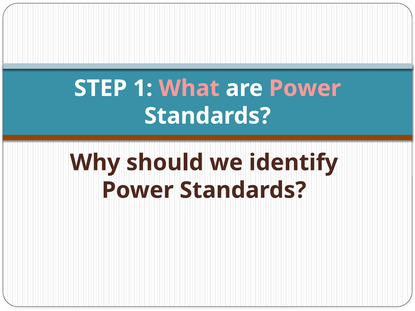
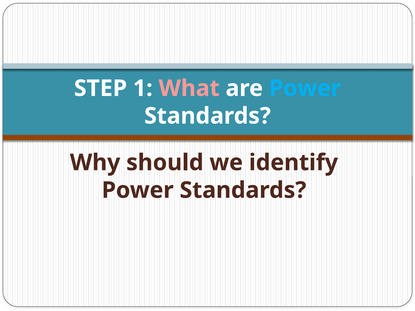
Power at (305, 88) colour: pink -> light blue
